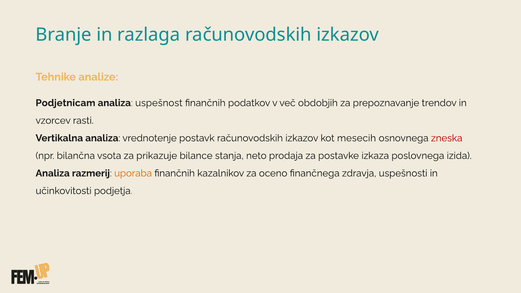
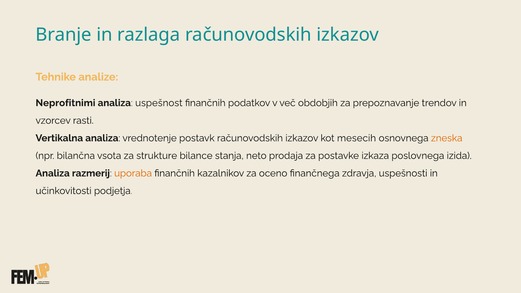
Podjetnicam: Podjetnicam -> Neprofitnimi
zneska colour: red -> orange
prikazuje: prikazuje -> strukture
